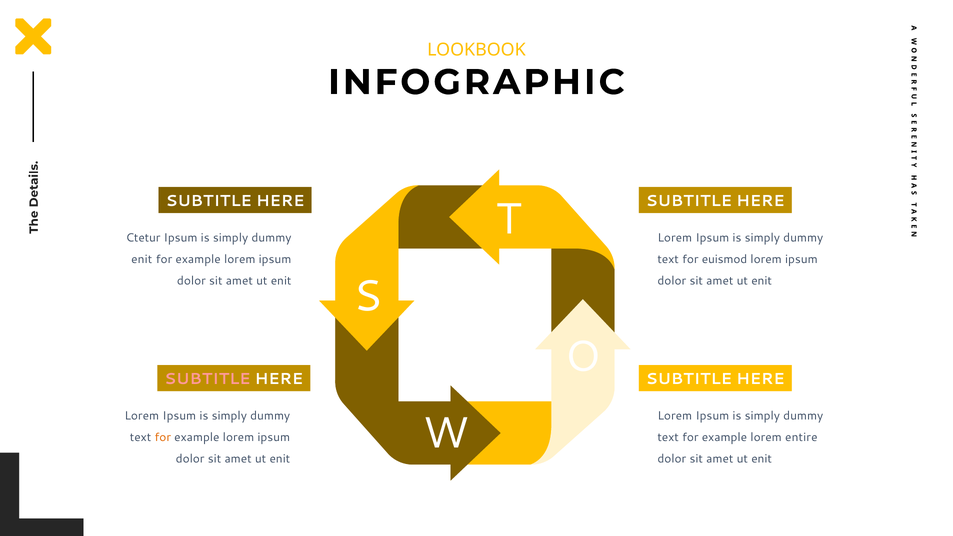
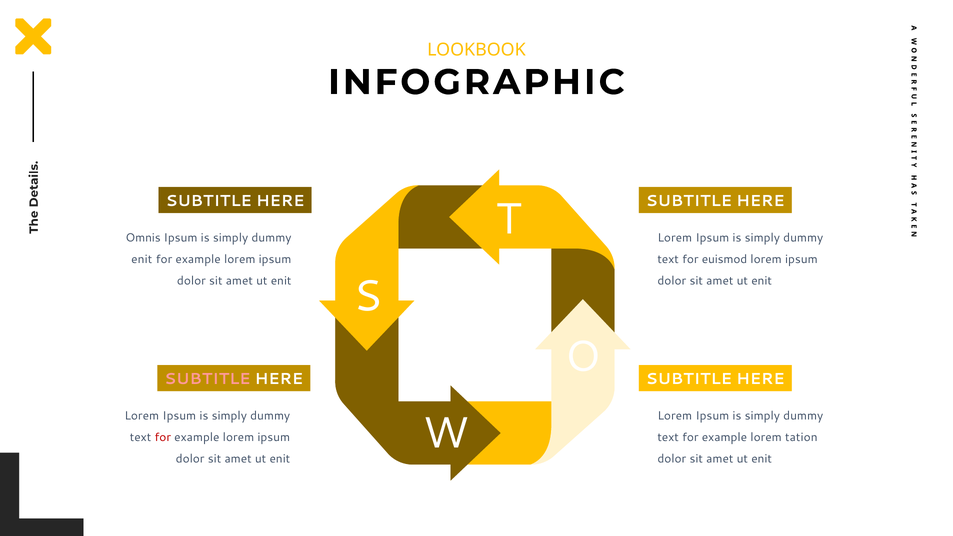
Ctetur: Ctetur -> Omnis
for at (163, 438) colour: orange -> red
entire: entire -> tation
